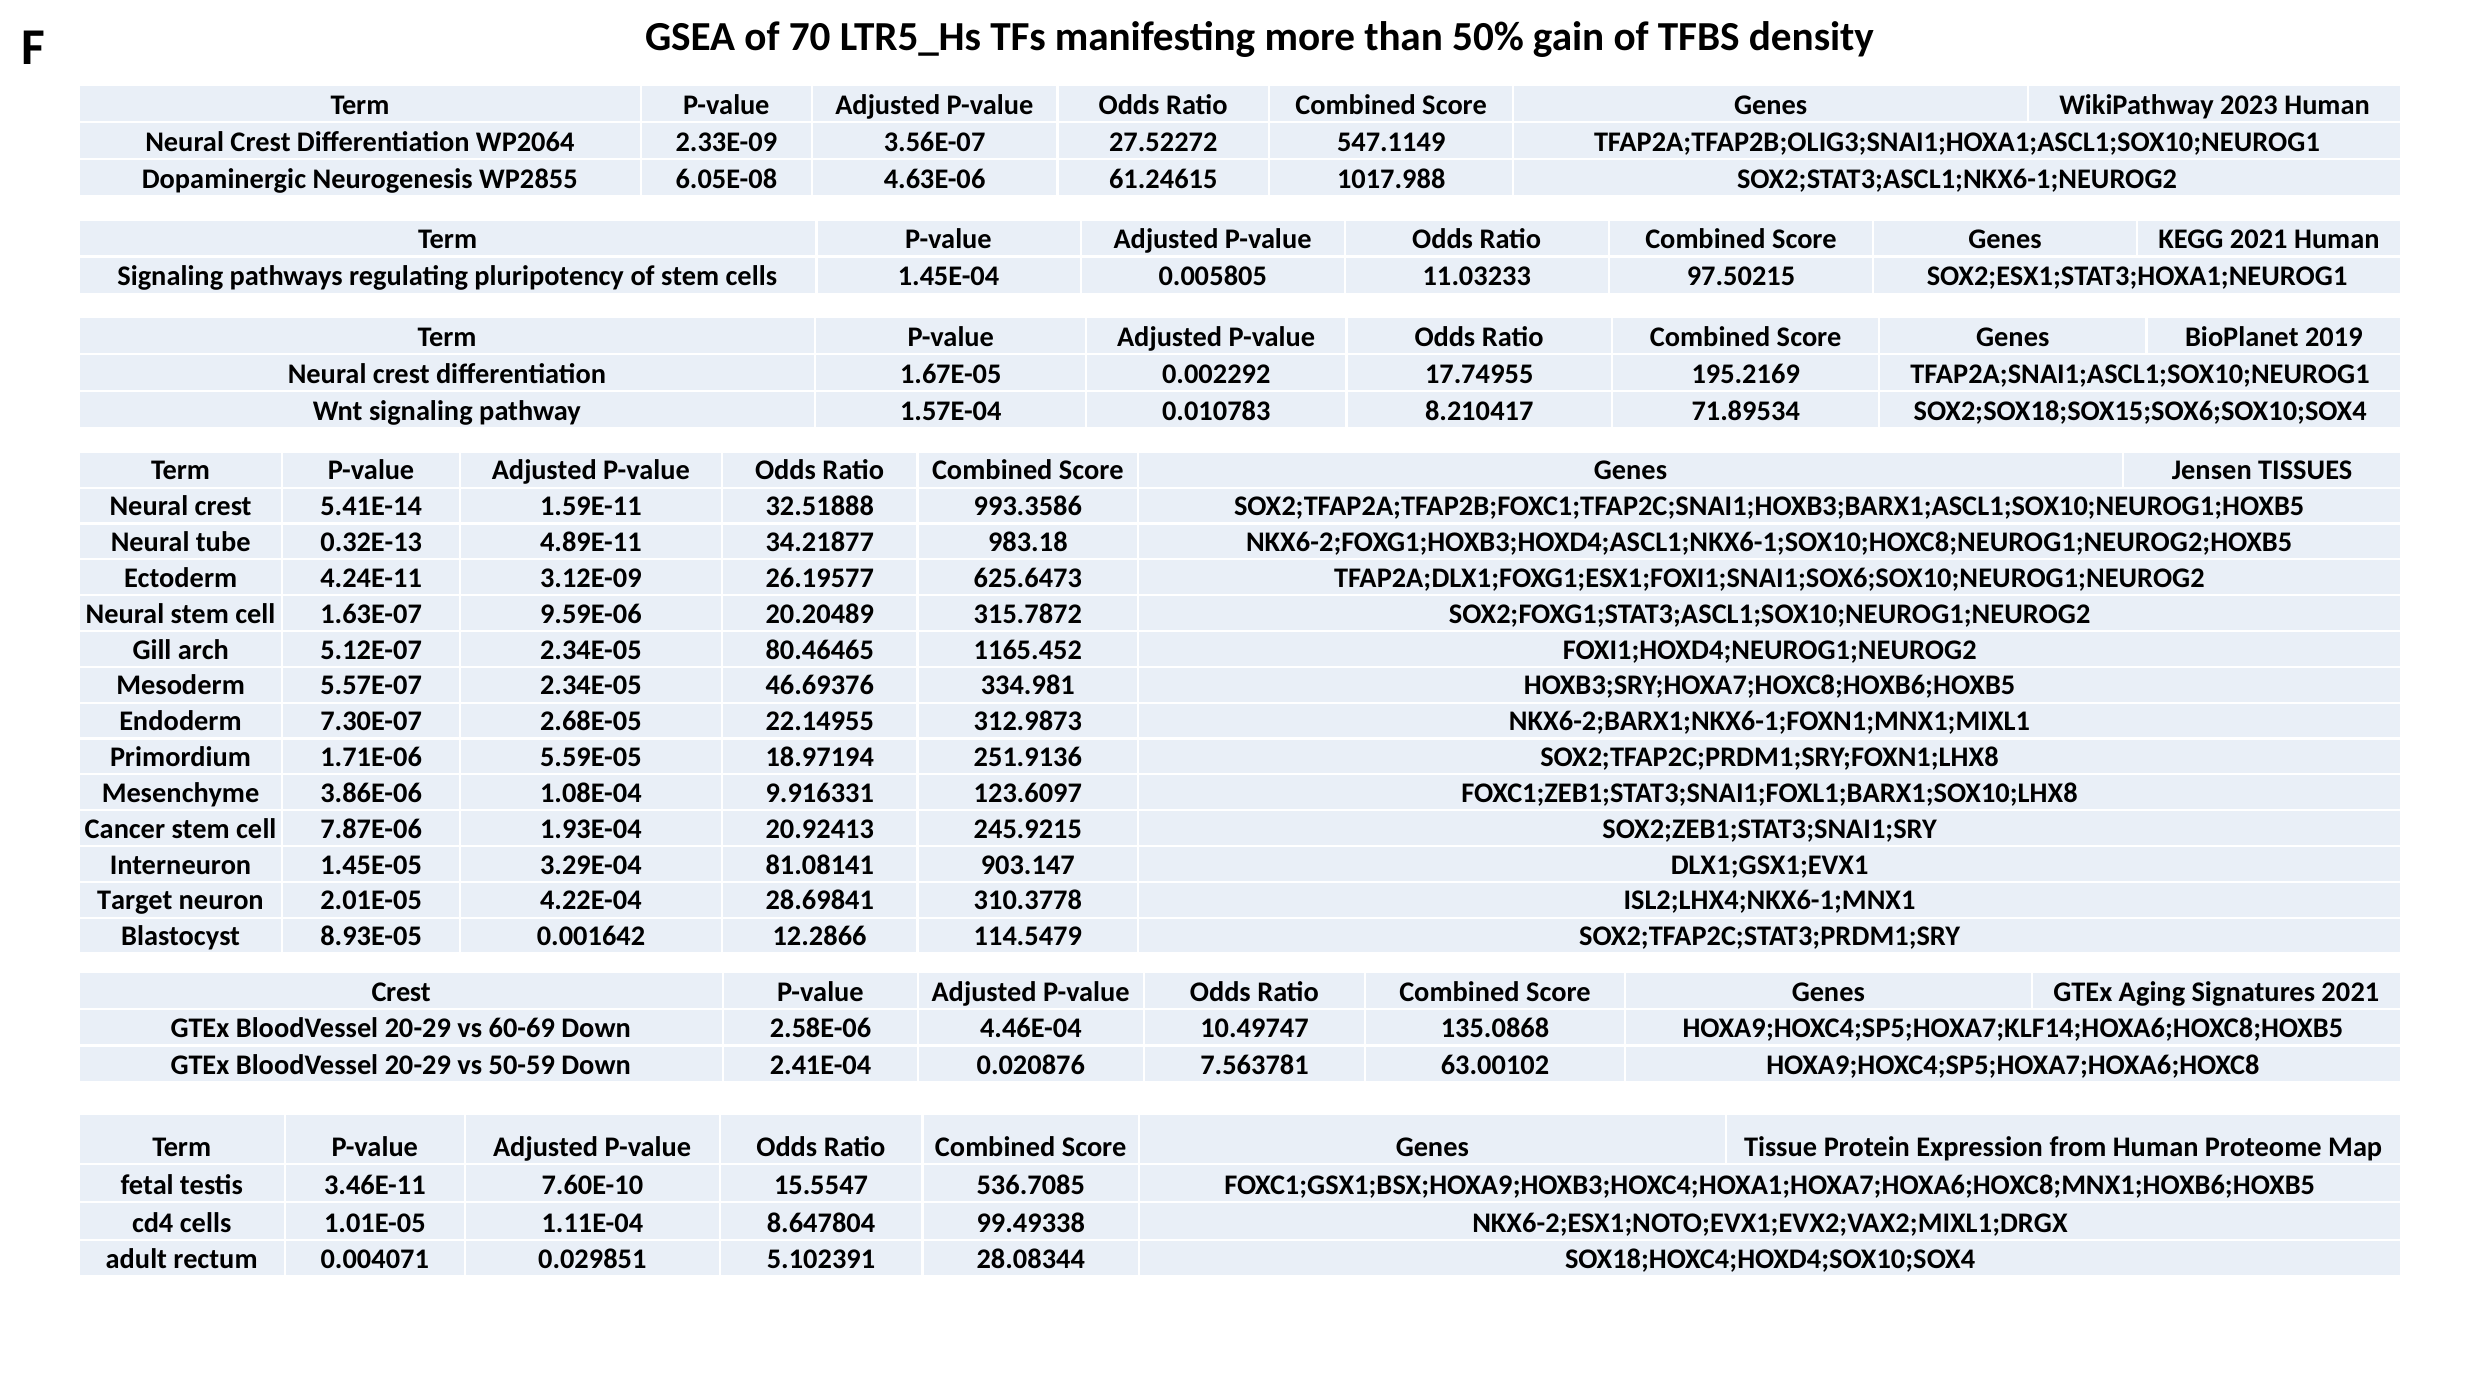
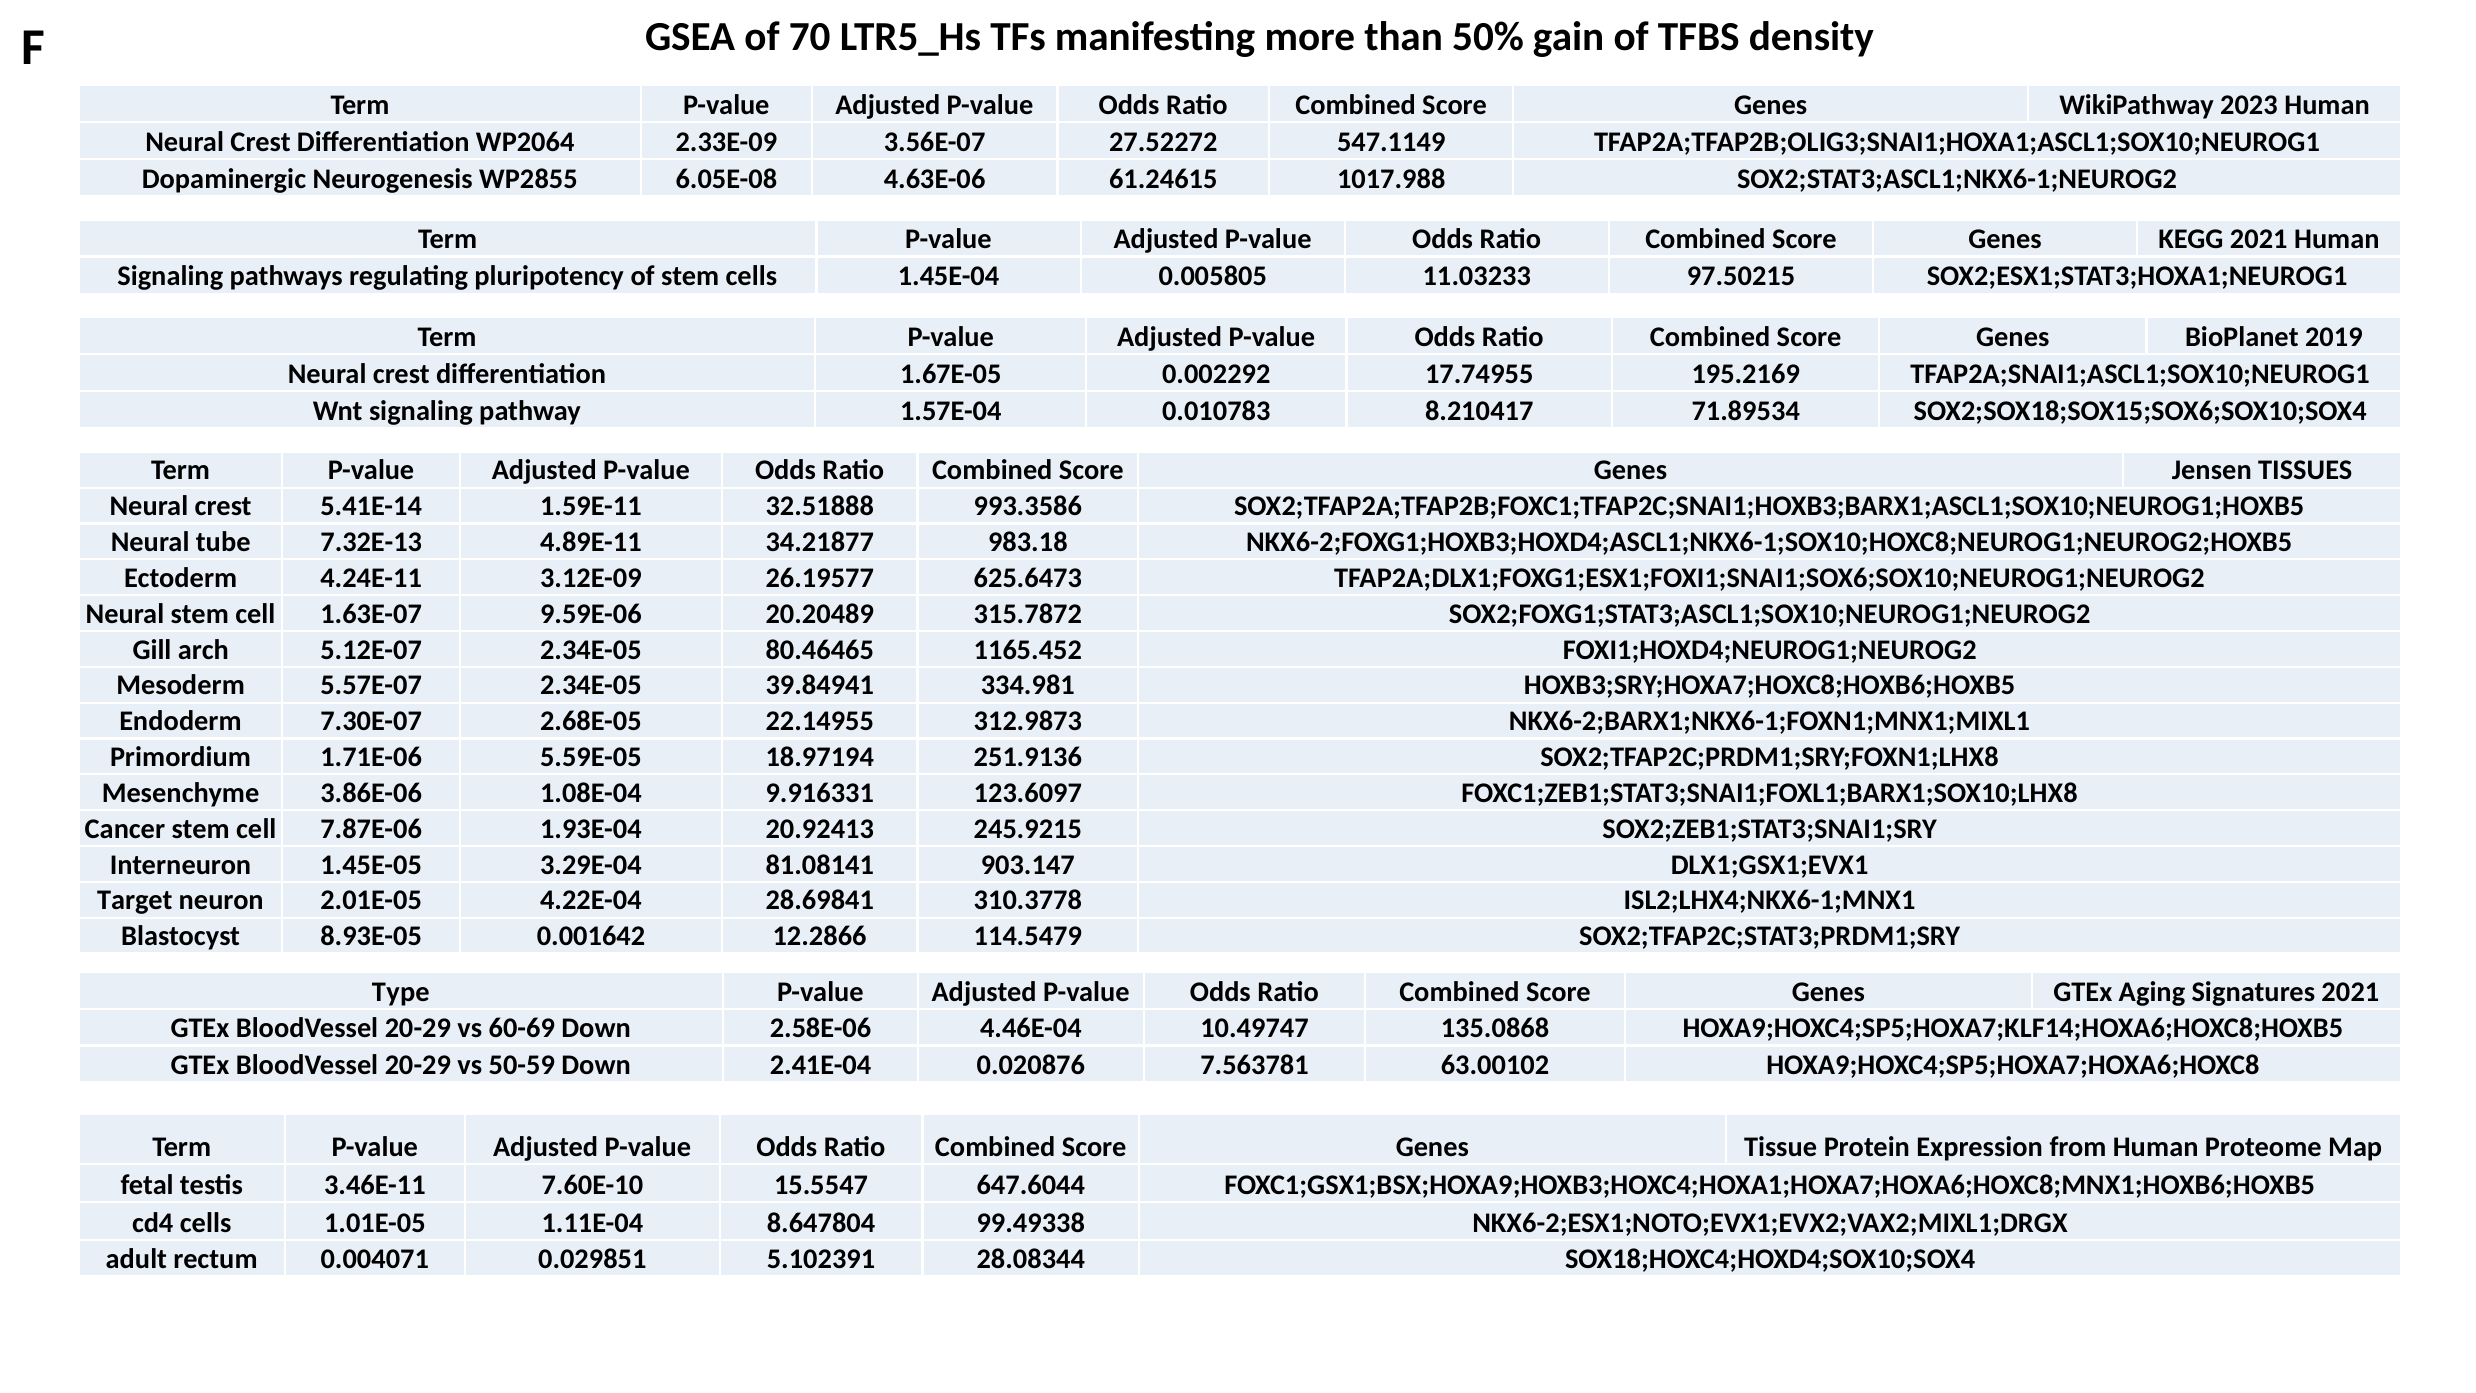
0.32E-13: 0.32E-13 -> 7.32E-13
46.69376: 46.69376 -> 39.84941
Crest at (401, 992): Crest -> Type
536.7085: 536.7085 -> 647.6044
